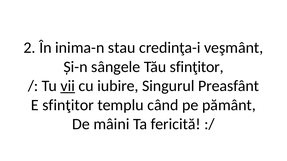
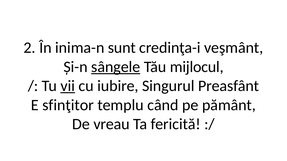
stau: stau -> sunt
sângele underline: none -> present
Tău sfinţitor: sfinţitor -> mijlocul
mâini: mâini -> vreau
